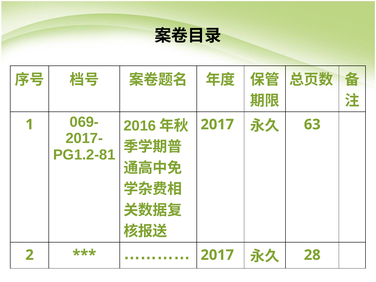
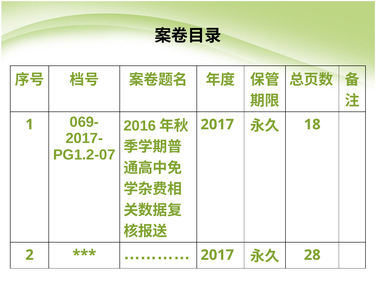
63: 63 -> 18
PG1.2-81: PG1.2-81 -> PG1.2-07
